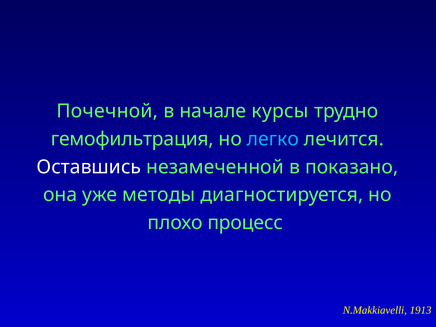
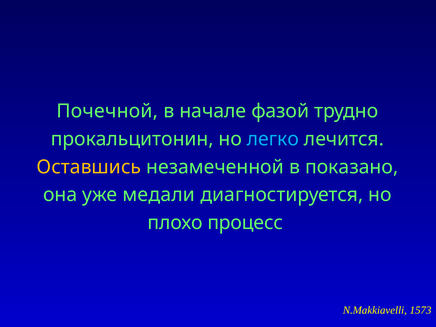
курсы: курсы -> фазой
гемофильтрация: гемофильтрация -> прокальцитонин
Оставшись colour: white -> yellow
методы: методы -> медали
1913: 1913 -> 1573
